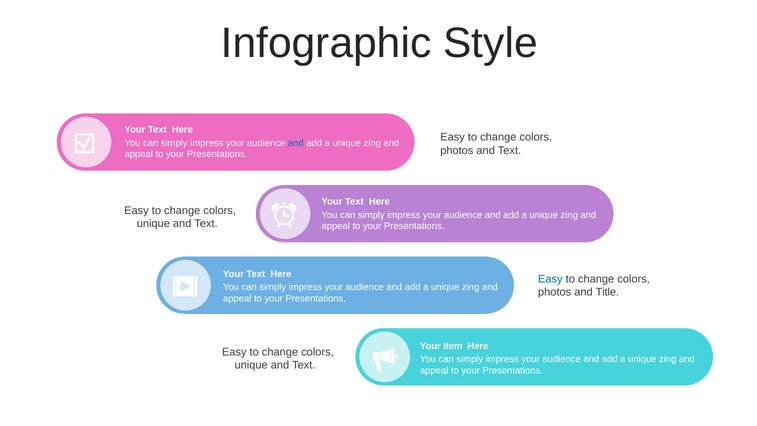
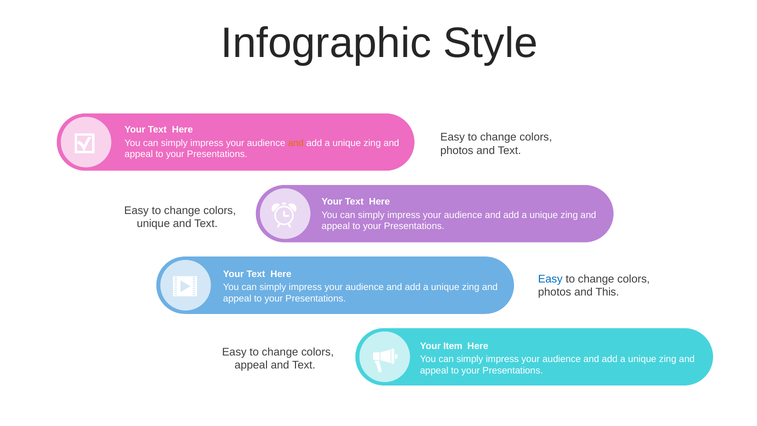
and at (296, 143) colour: blue -> orange
Title: Title -> This
unique at (251, 365): unique -> appeal
